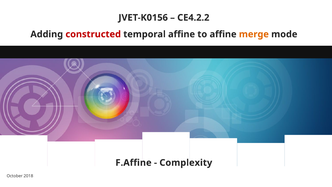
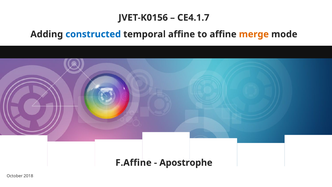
CE4.2.2: CE4.2.2 -> CE4.1.7
constructed colour: red -> blue
Complexity: Complexity -> Apostrophe
